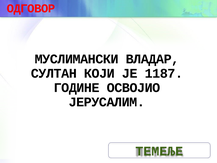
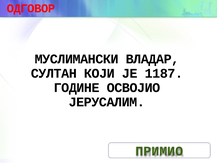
ТЕМЕЉЕ: ТЕМЕЉЕ -> ПРИМИО
